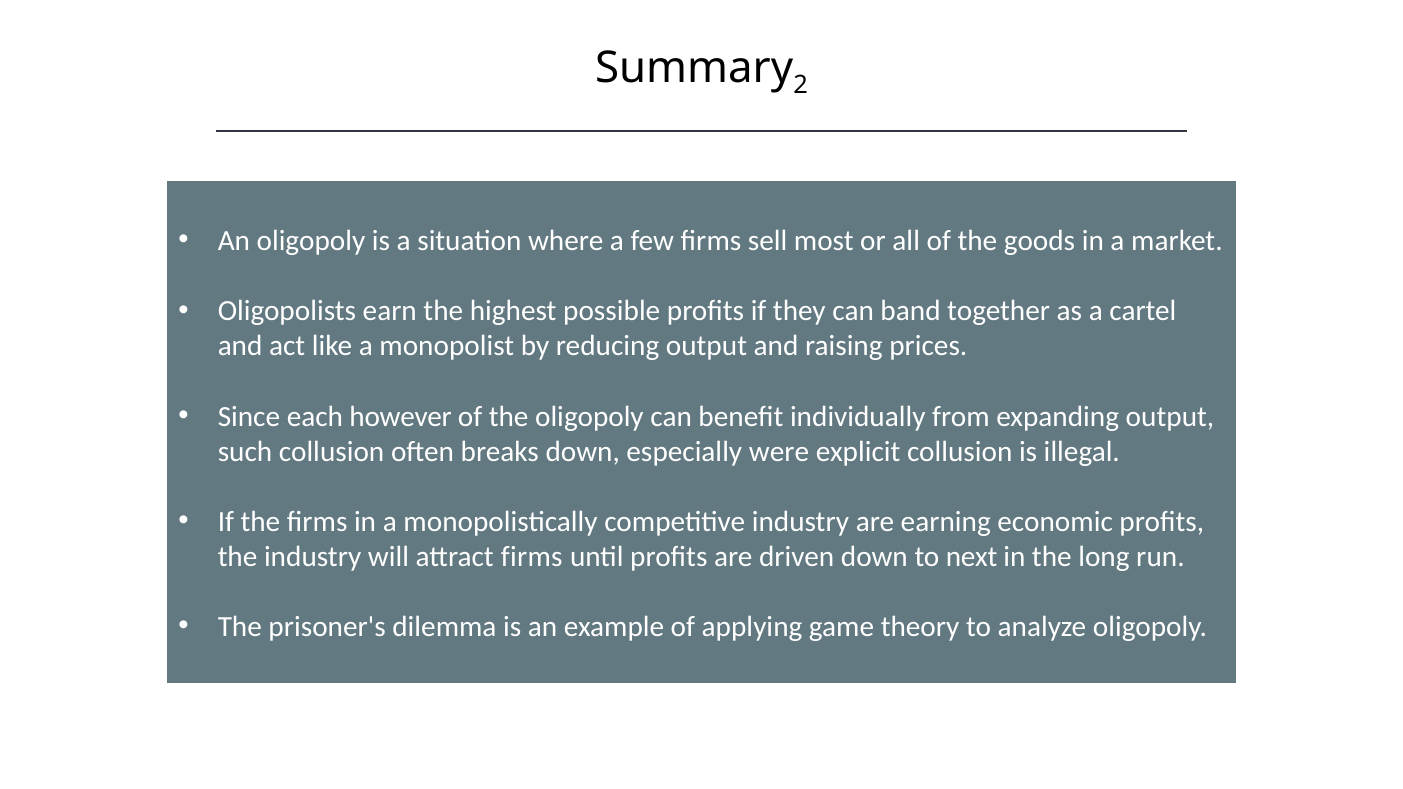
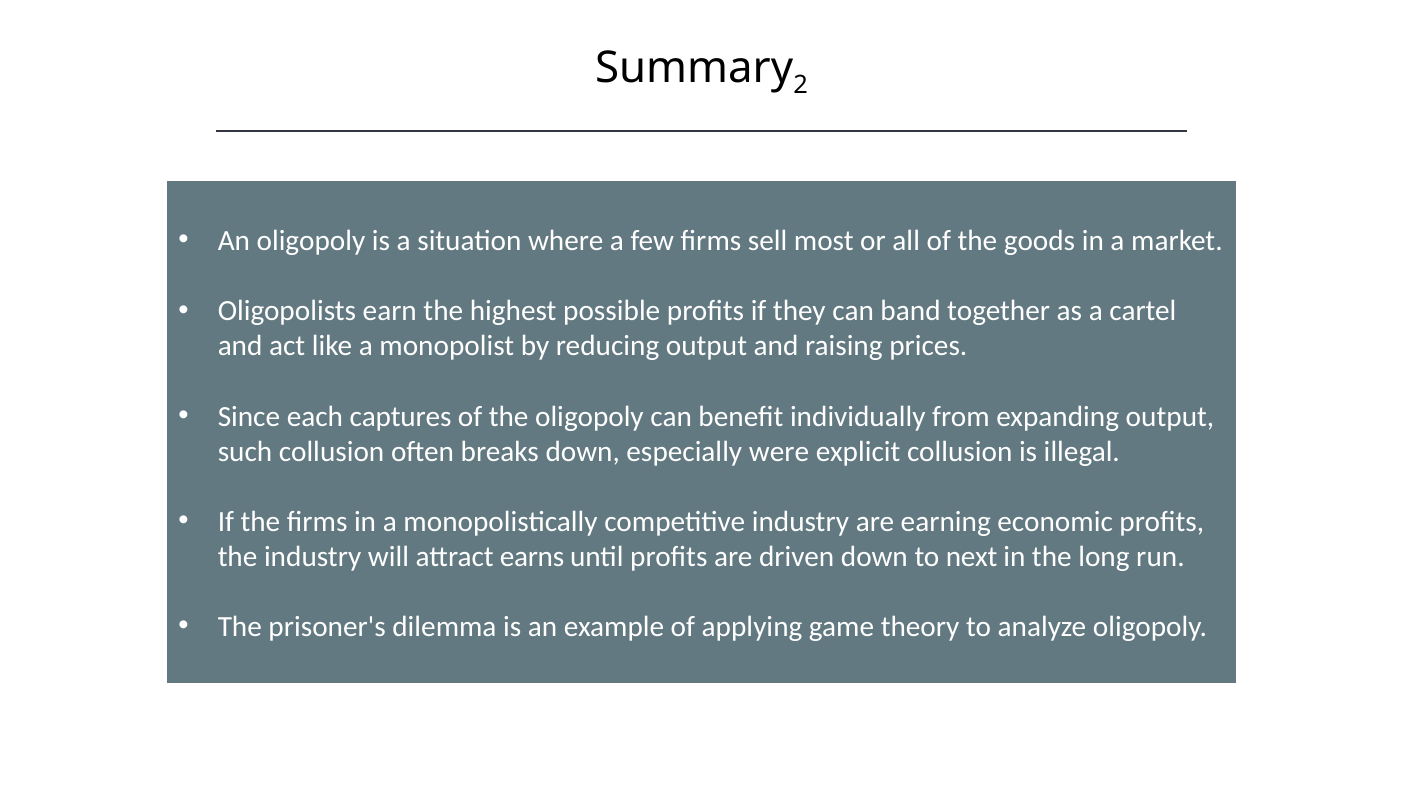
however: however -> captures
attract firms: firms -> earns
